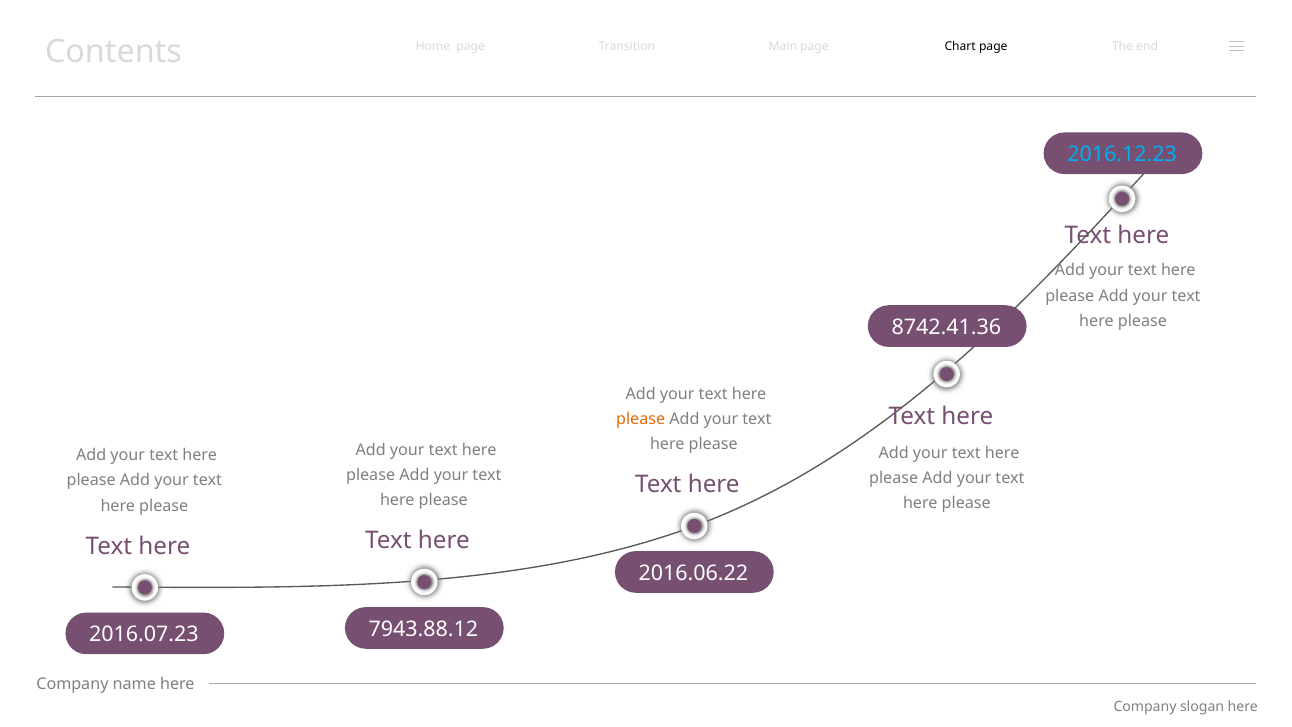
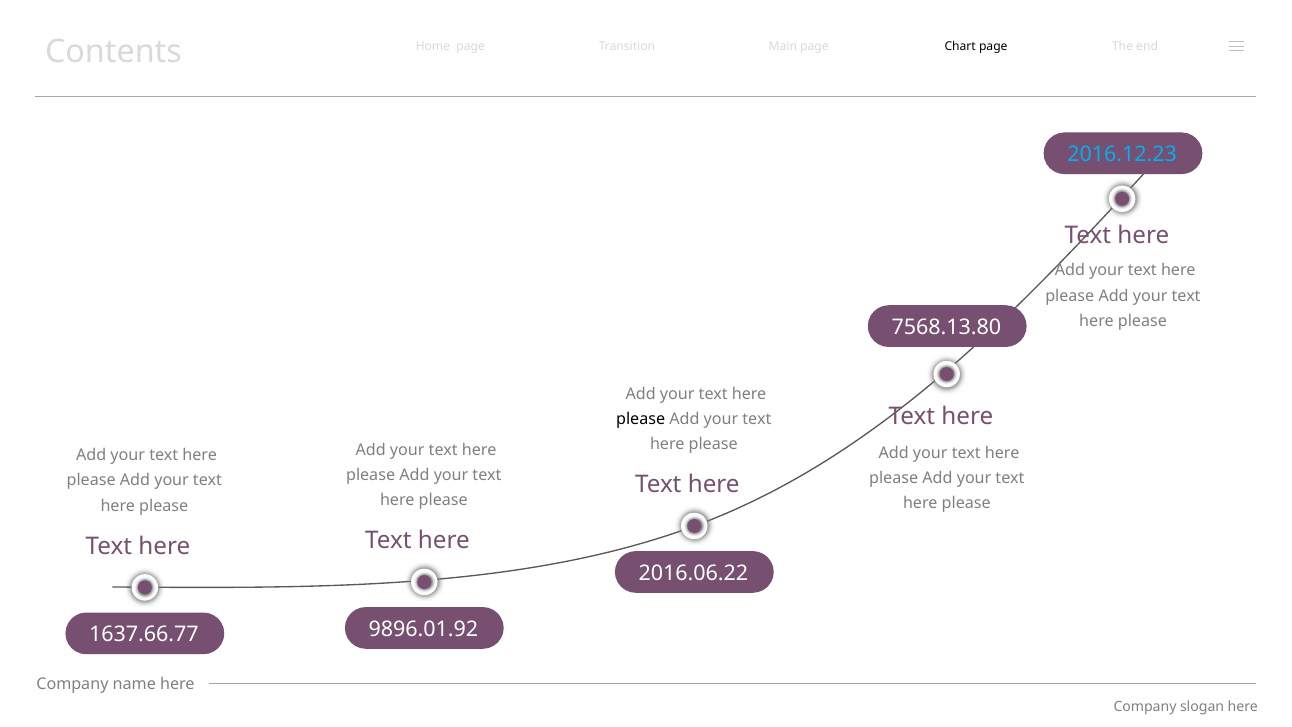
8742.41.36: 8742.41.36 -> 7568.13.80
please at (641, 419) colour: orange -> black
7943.88.12: 7943.88.12 -> 9896.01.92
2016.07.23: 2016.07.23 -> 1637.66.77
